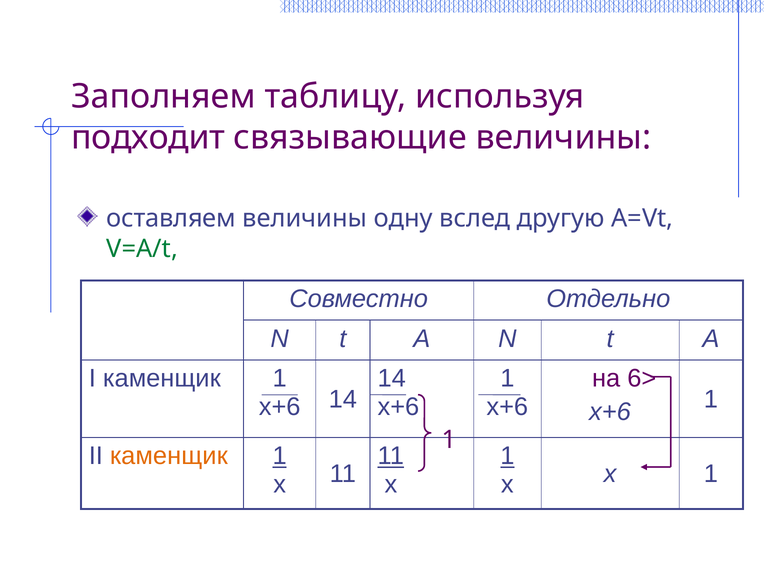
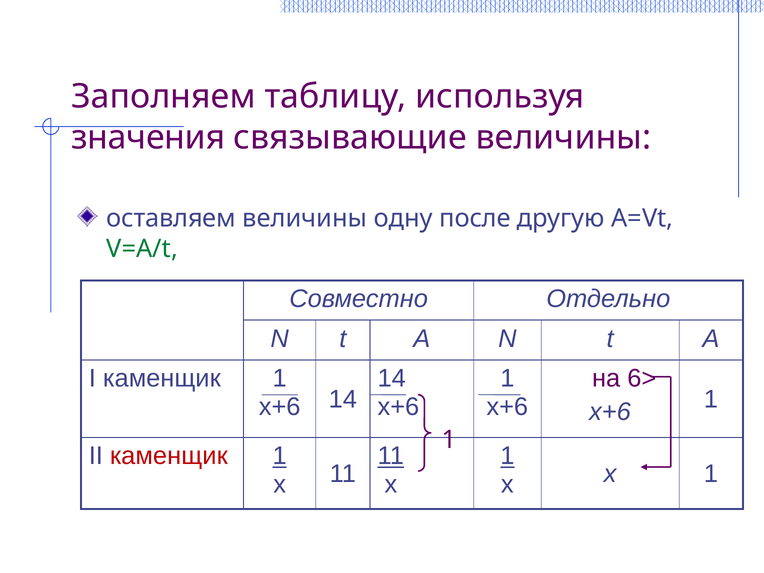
подходит: подходит -> значения
вслед: вслед -> после
каменщик at (169, 456) colour: orange -> red
